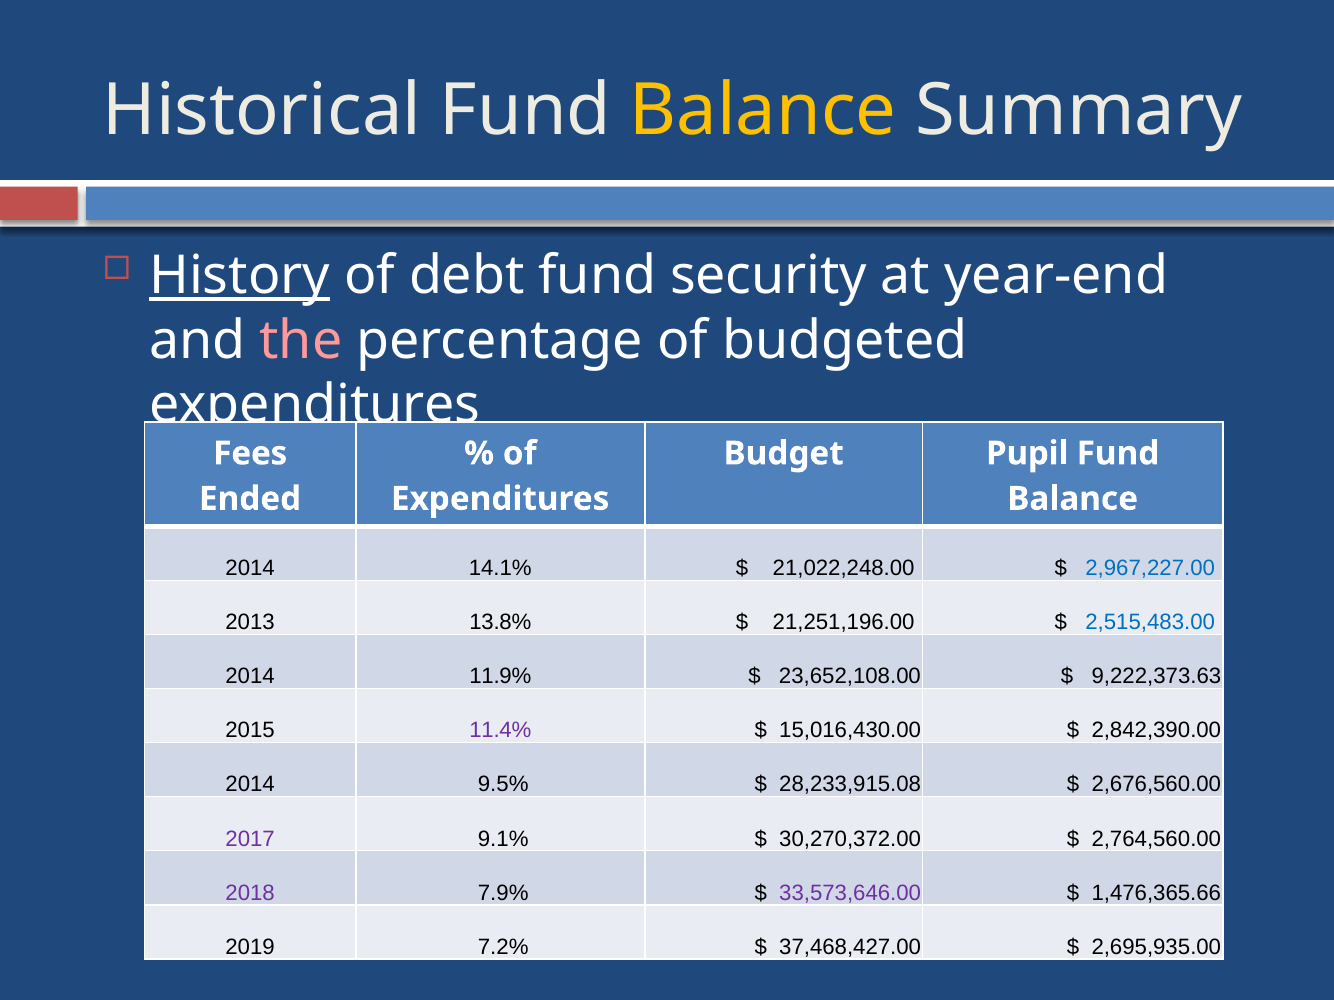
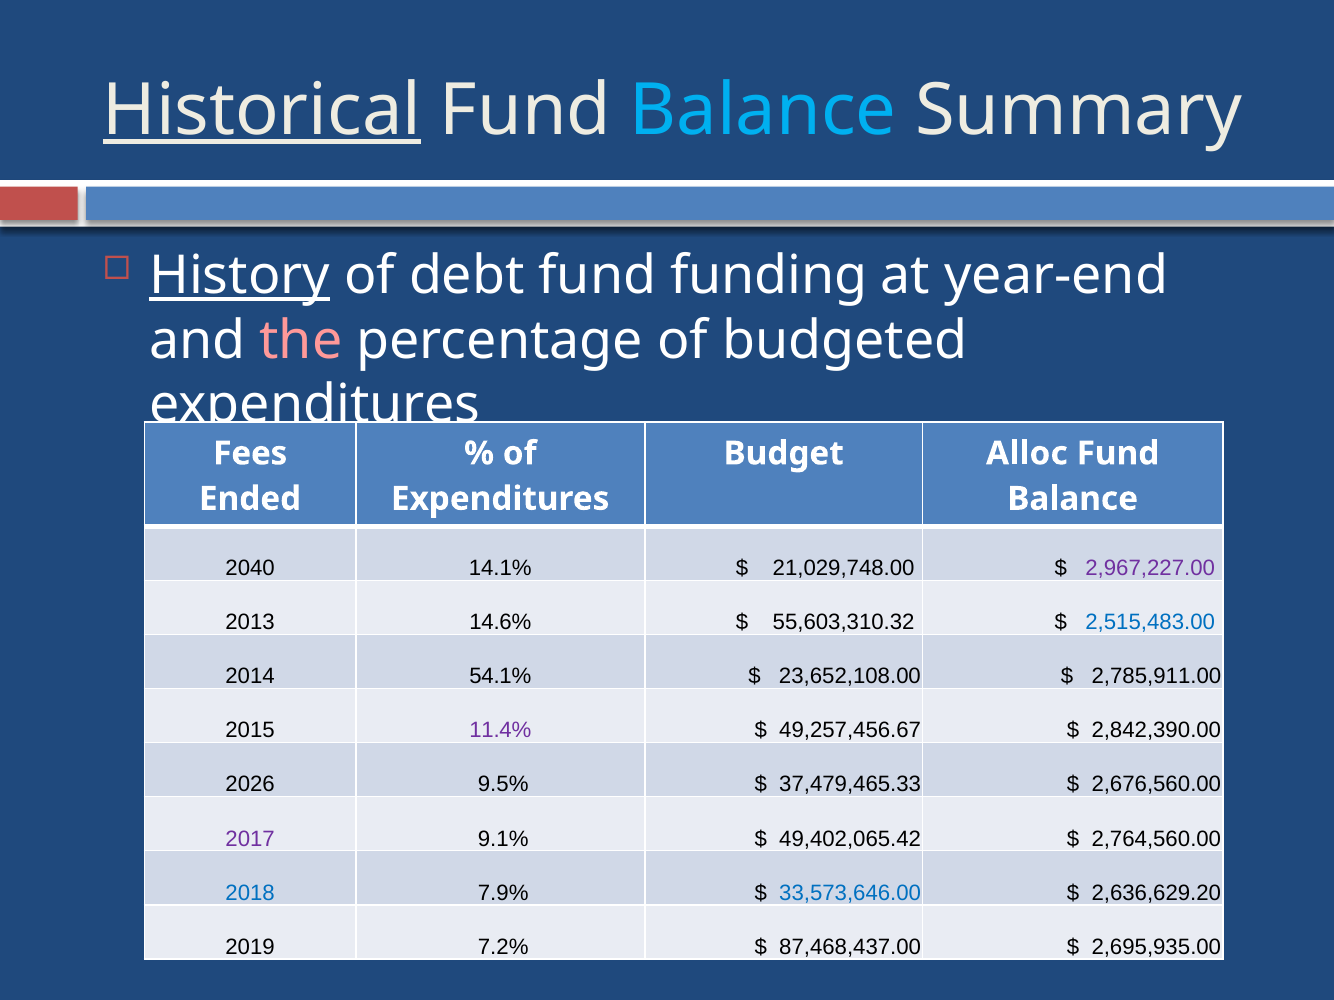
Historical underline: none -> present
Balance at (763, 111) colour: yellow -> light blue
security: security -> funding
Pupil: Pupil -> Alloc
2014 at (250, 569): 2014 -> 2040
21,022,248.00: 21,022,248.00 -> 21,029,748.00
2,967,227.00 colour: blue -> purple
13.8%: 13.8% -> 14.6%
21,251,196.00: 21,251,196.00 -> 55,603,310.32
11.9%: 11.9% -> 54.1%
9,222,373.63: 9,222,373.63 -> 2,785,911.00
15,016,430.00: 15,016,430.00 -> 49,257,456.67
2014 at (250, 785): 2014 -> 2026
28,233,915.08: 28,233,915.08 -> 37,479,465.33
30,270,372.00: 30,270,372.00 -> 49,402,065.42
2018 colour: purple -> blue
33,573,646.00 colour: purple -> blue
1,476,365.66: 1,476,365.66 -> 2,636,629.20
37,468,427.00: 37,468,427.00 -> 87,468,437.00
